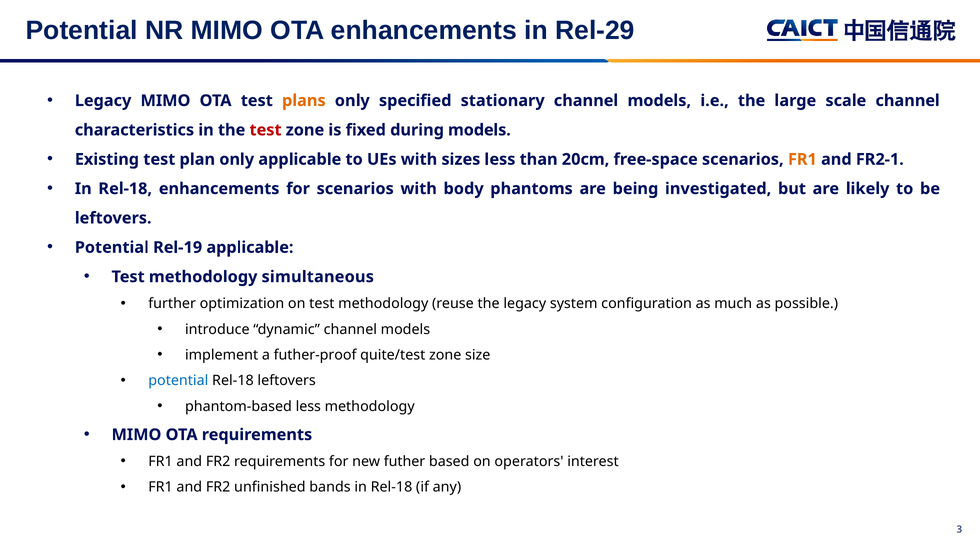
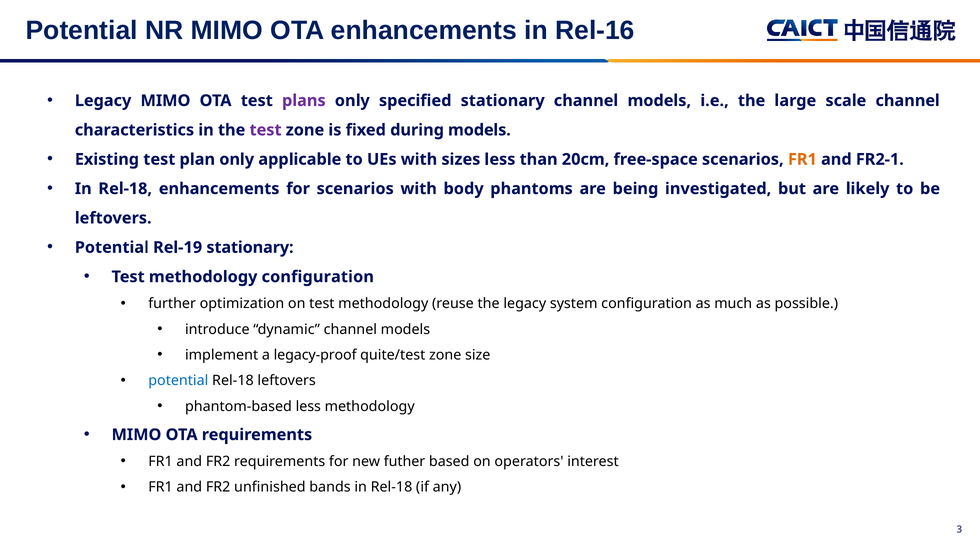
Rel-29: Rel-29 -> Rel-16
plans colour: orange -> purple
test at (266, 130) colour: red -> purple
Rel-19 applicable: applicable -> stationary
methodology simultaneous: simultaneous -> configuration
futher-proof: futher-proof -> legacy-proof
